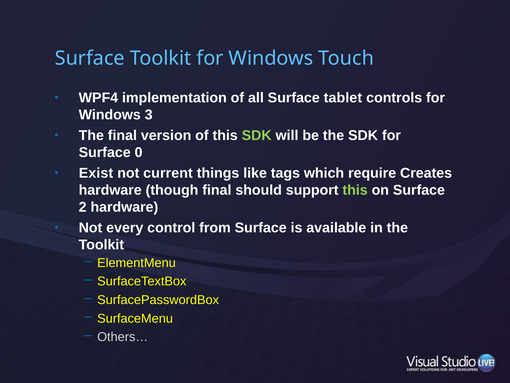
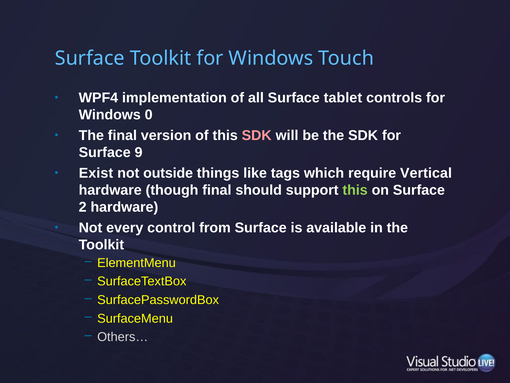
3: 3 -> 0
SDK at (257, 135) colour: light green -> pink
0: 0 -> 9
current: current -> outside
Creates: Creates -> Vertical
